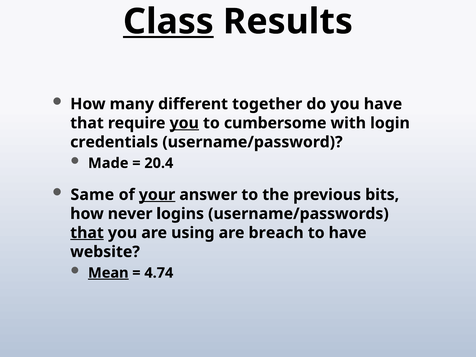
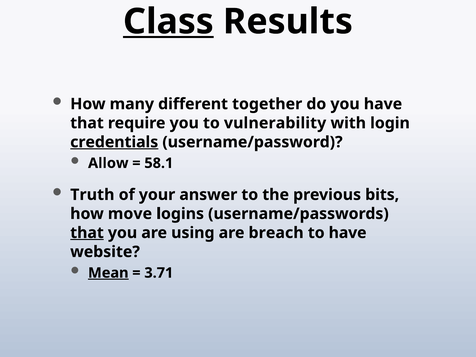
you at (184, 123) underline: present -> none
cumbersome: cumbersome -> vulnerability
credentials underline: none -> present
Made: Made -> Allow
20.4: 20.4 -> 58.1
Same: Same -> Truth
your underline: present -> none
never: never -> move
4.74: 4.74 -> 3.71
